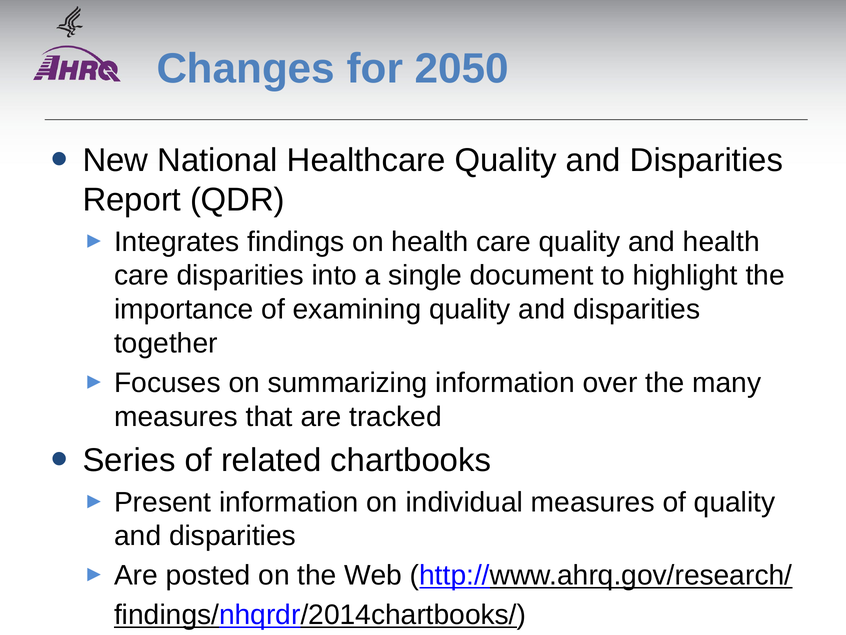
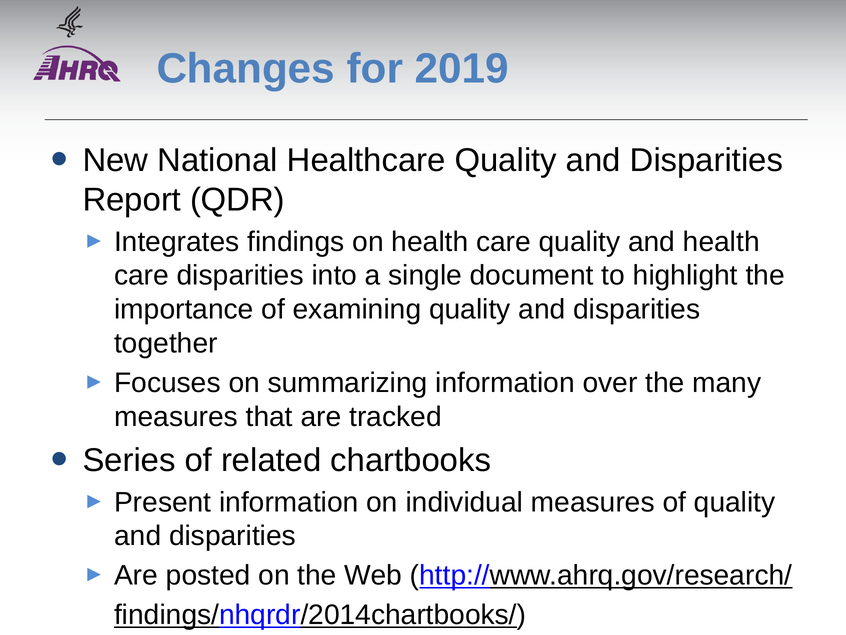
2050: 2050 -> 2019
